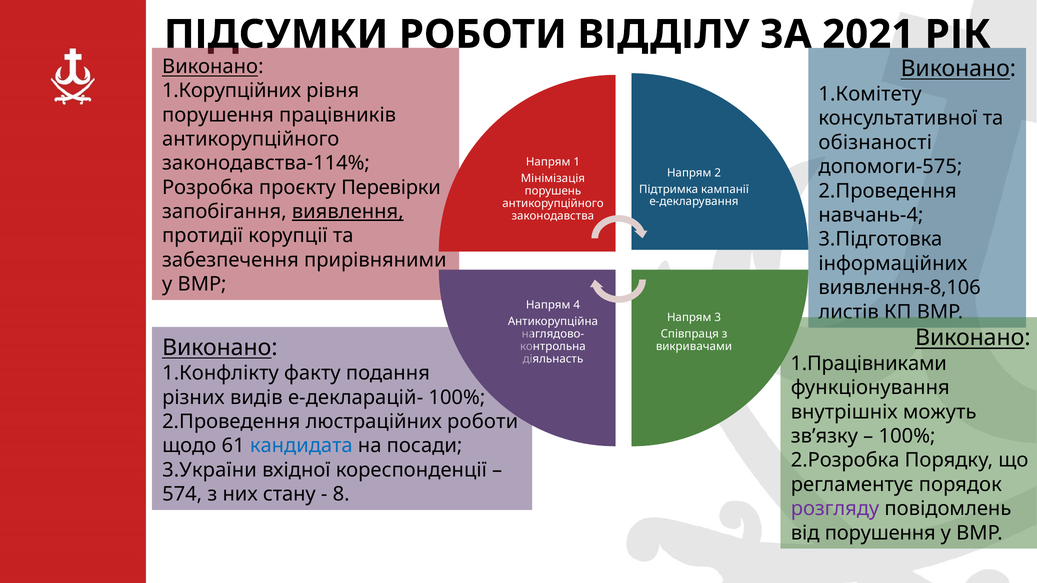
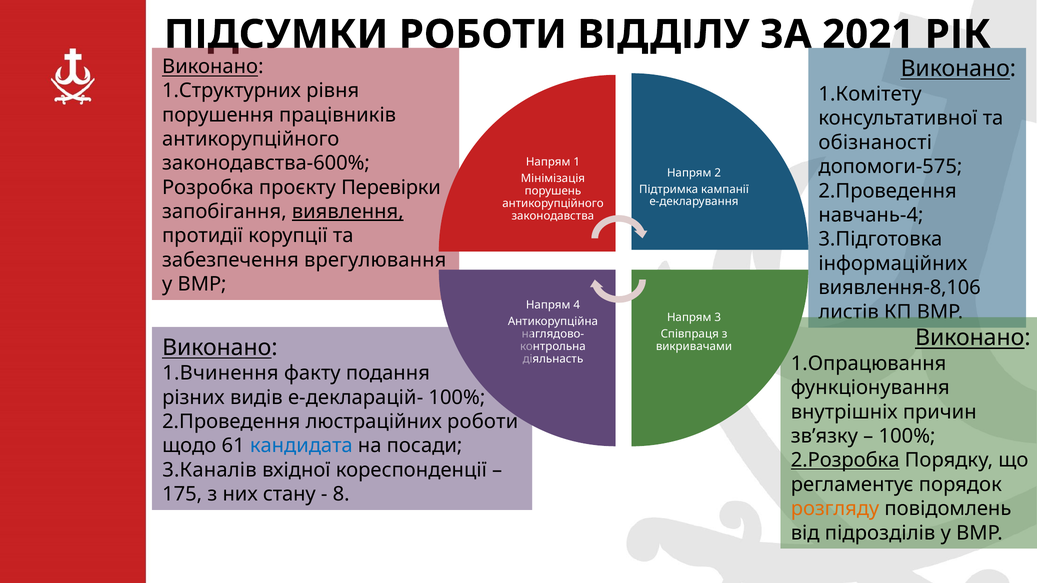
1.Корупційних: 1.Корупційних -> 1.Структурних
законодавства-114%: законодавства-114% -> законодавства-600%
прирівняними: прирівняними -> врегулювання
1.Працівниками: 1.Працівниками -> 1.Опрацювання
1.Конфлікту: 1.Конфлікту -> 1.Вчинення
можуть: можуть -> причин
2.Розробка underline: none -> present
3.України: 3.України -> 3.Каналів
574: 574 -> 175
розгляду colour: purple -> orange
від порушення: порушення -> підрозділів
